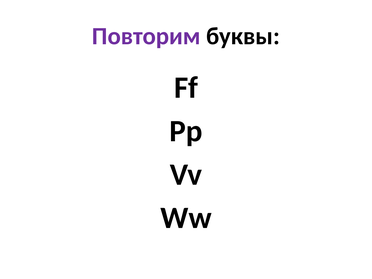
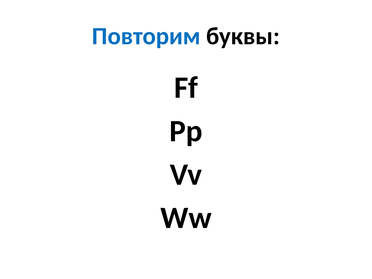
Повторим colour: purple -> blue
